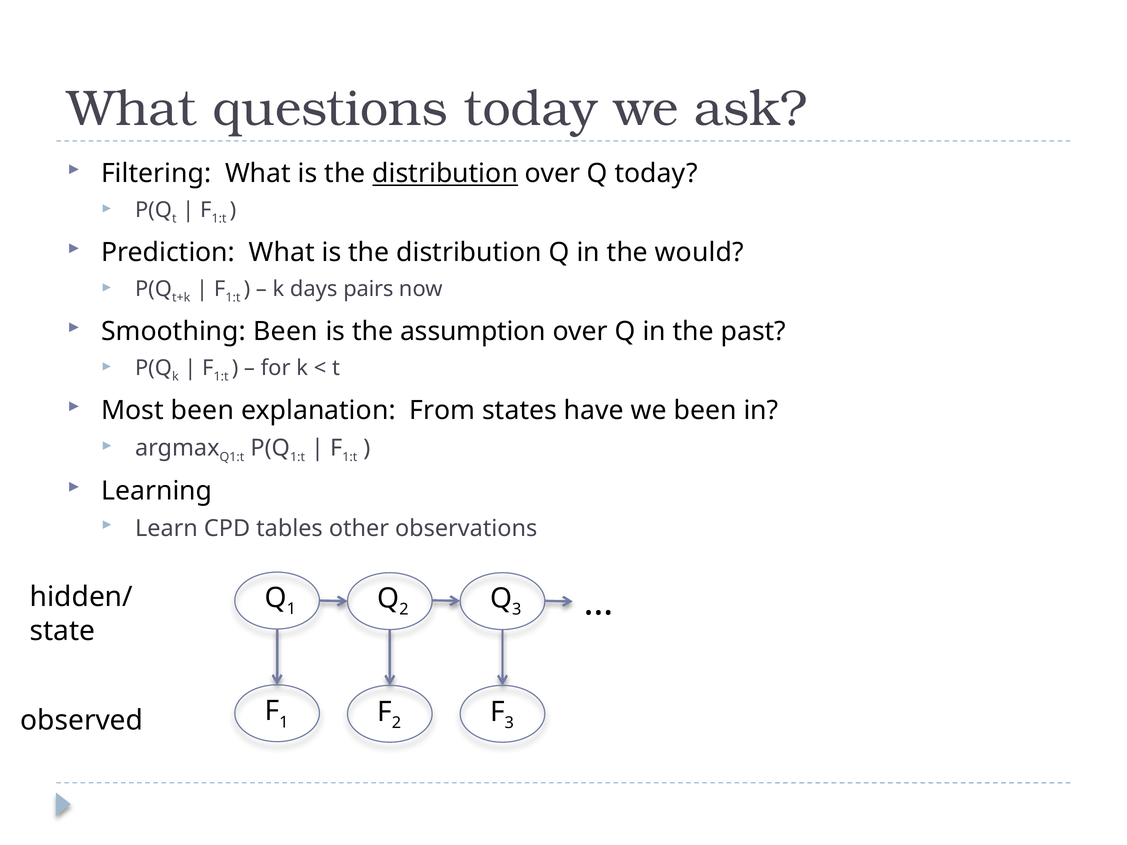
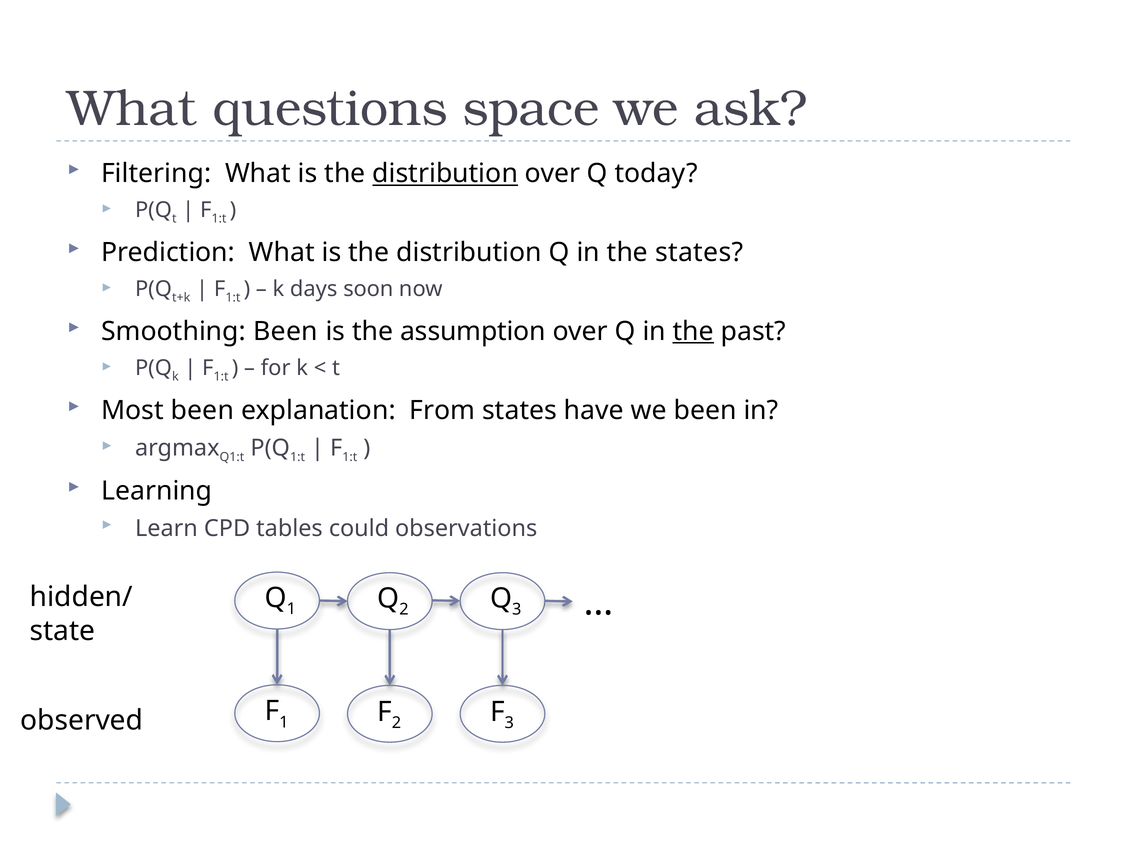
questions today: today -> space
the would: would -> states
pairs: pairs -> soon
the at (693, 332) underline: none -> present
other: other -> could
